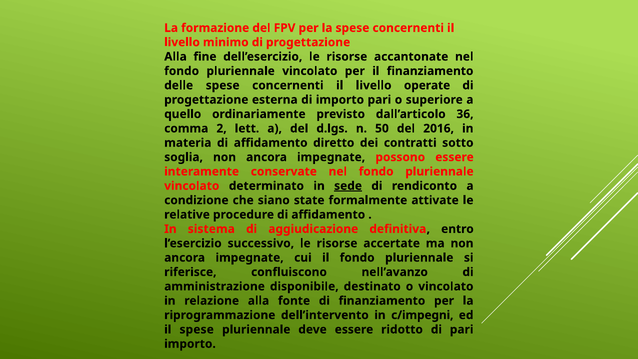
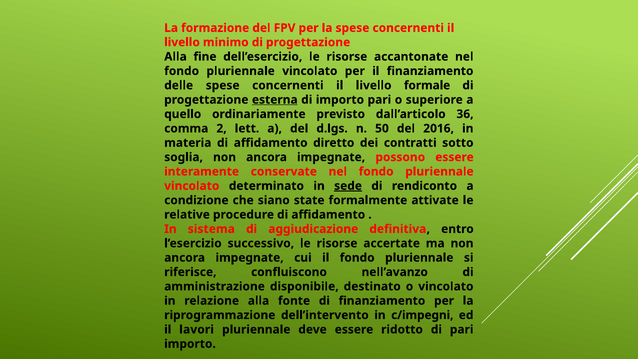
operate: operate -> formale
esterna underline: none -> present
il spese: spese -> lavori
